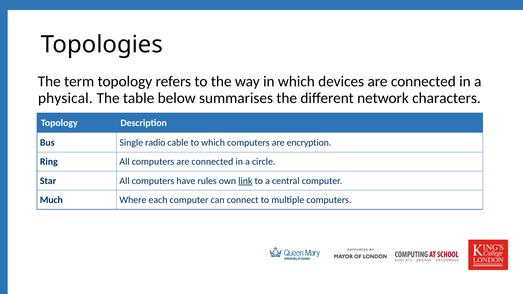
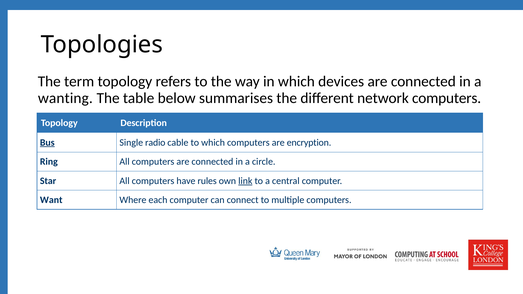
physical: physical -> wanting
network characters: characters -> computers
Bus underline: none -> present
Much: Much -> Want
